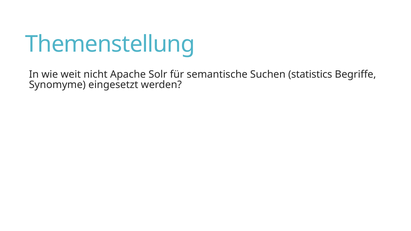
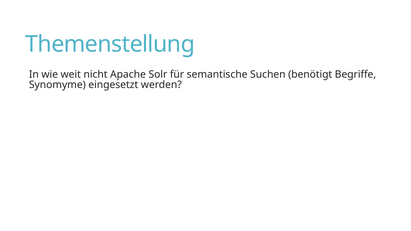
statistics: statistics -> benötigt
